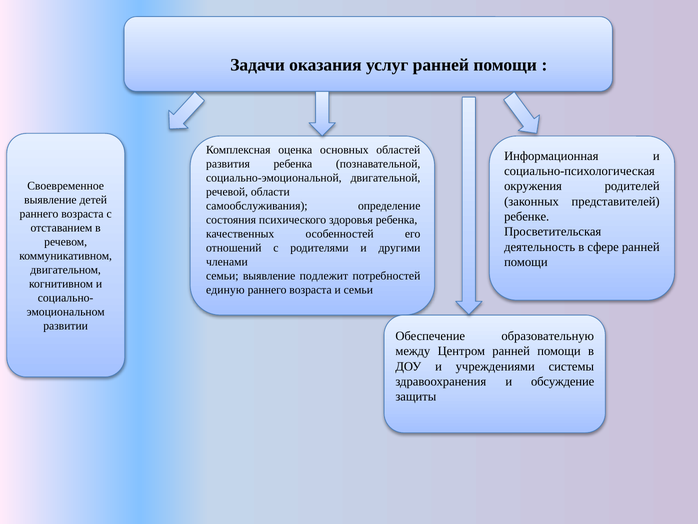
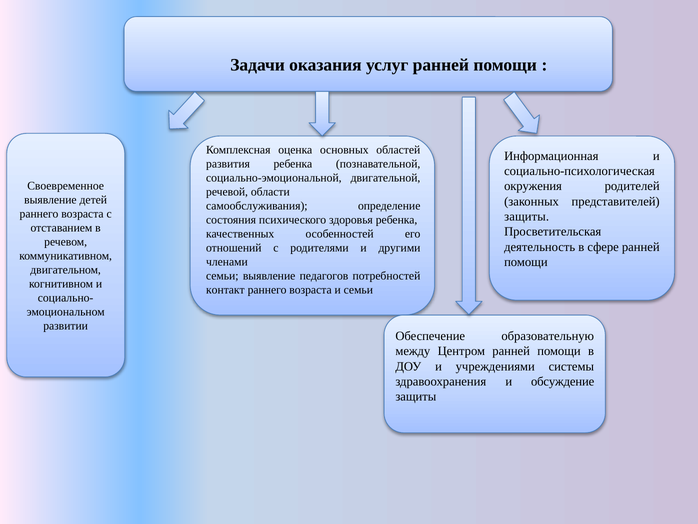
ребенке at (527, 216): ребенке -> защиты
подлежит: подлежит -> педагогов
единую: единую -> контакт
